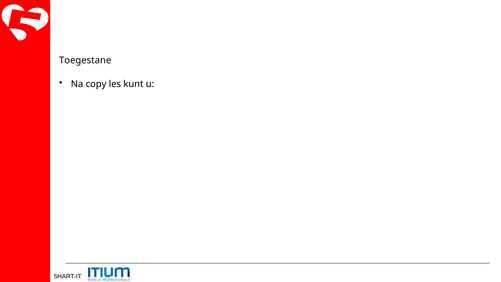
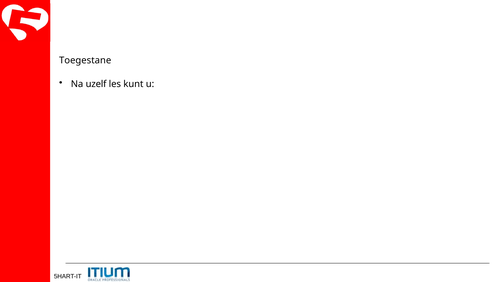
copy: copy -> uzelf
